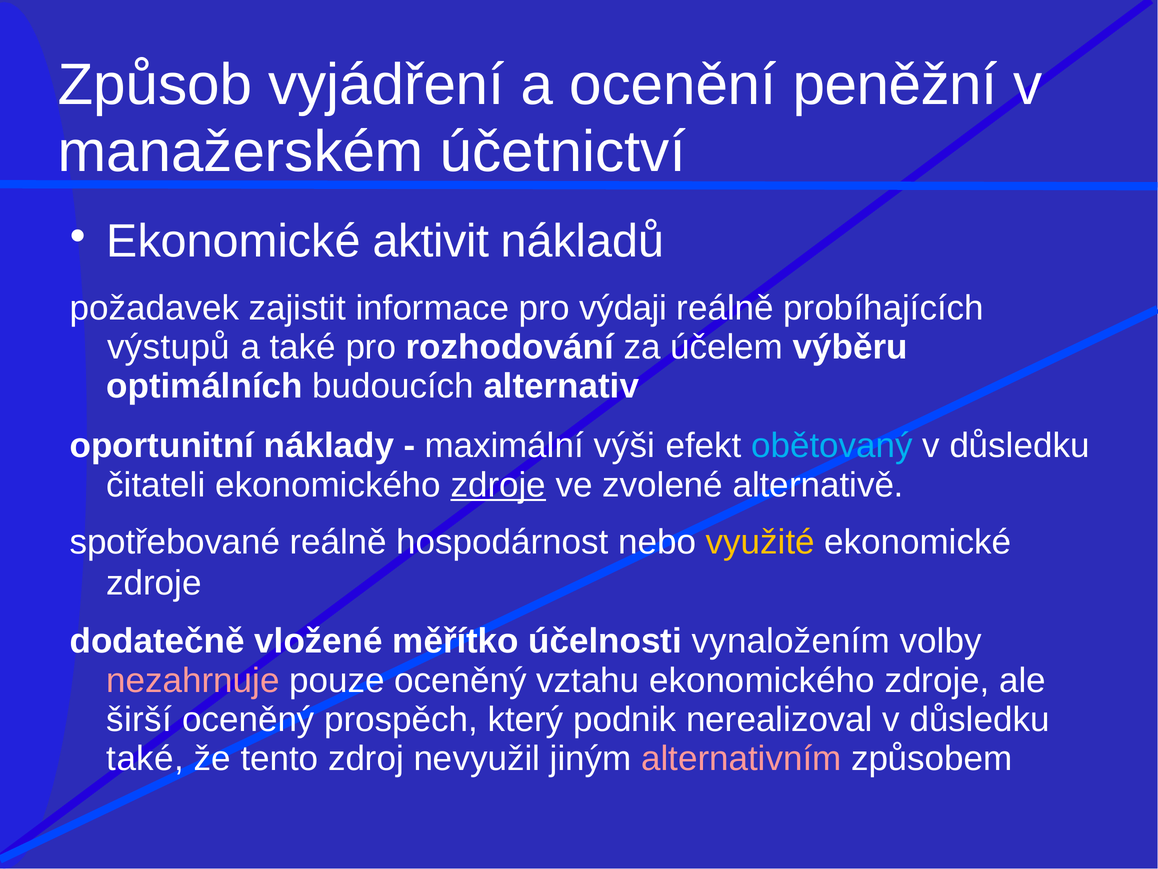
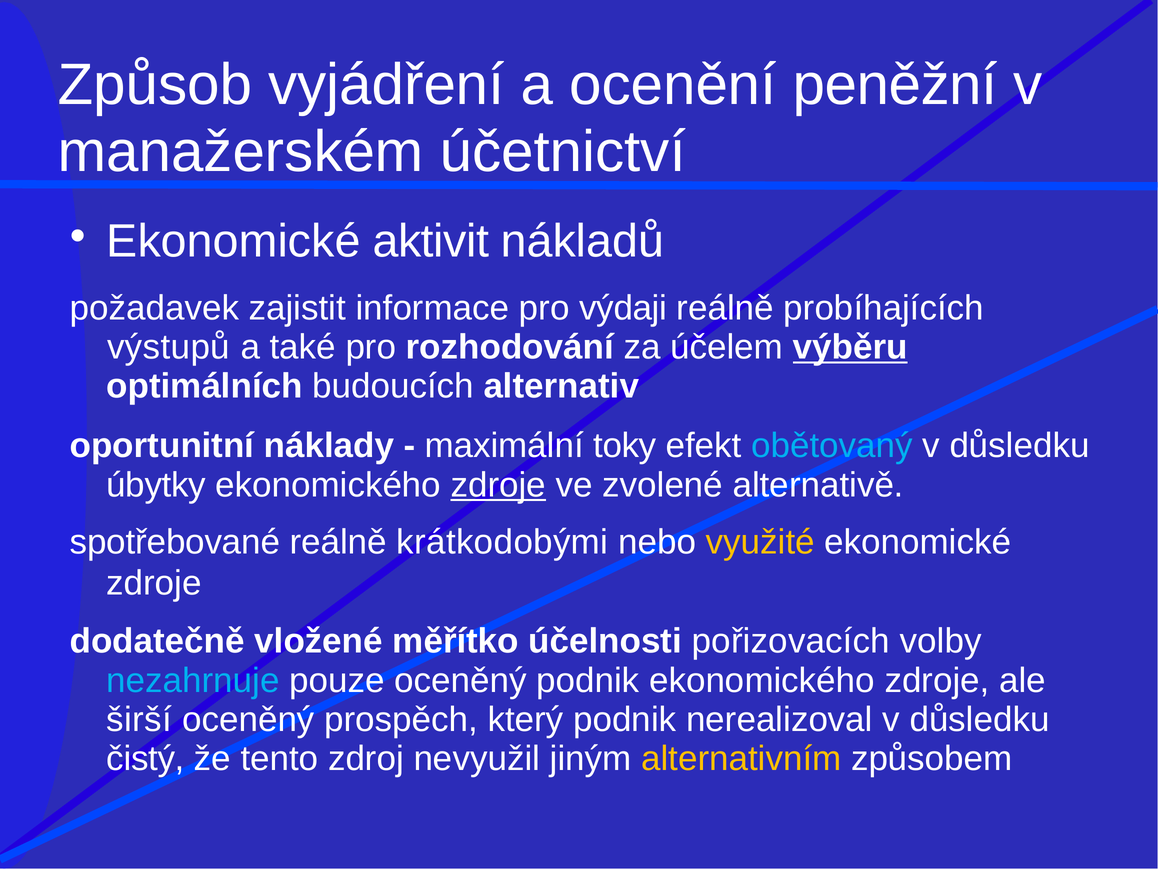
výběru underline: none -> present
výši: výši -> toky
čitateli: čitateli -> úbytky
hospodárnost: hospodárnost -> krátkodobými
vynaložením: vynaložením -> pořizovacích
nezahrnuje colour: pink -> light blue
oceněný vztahu: vztahu -> podnik
také at (145, 758): také -> čistý
alternativním colour: pink -> yellow
